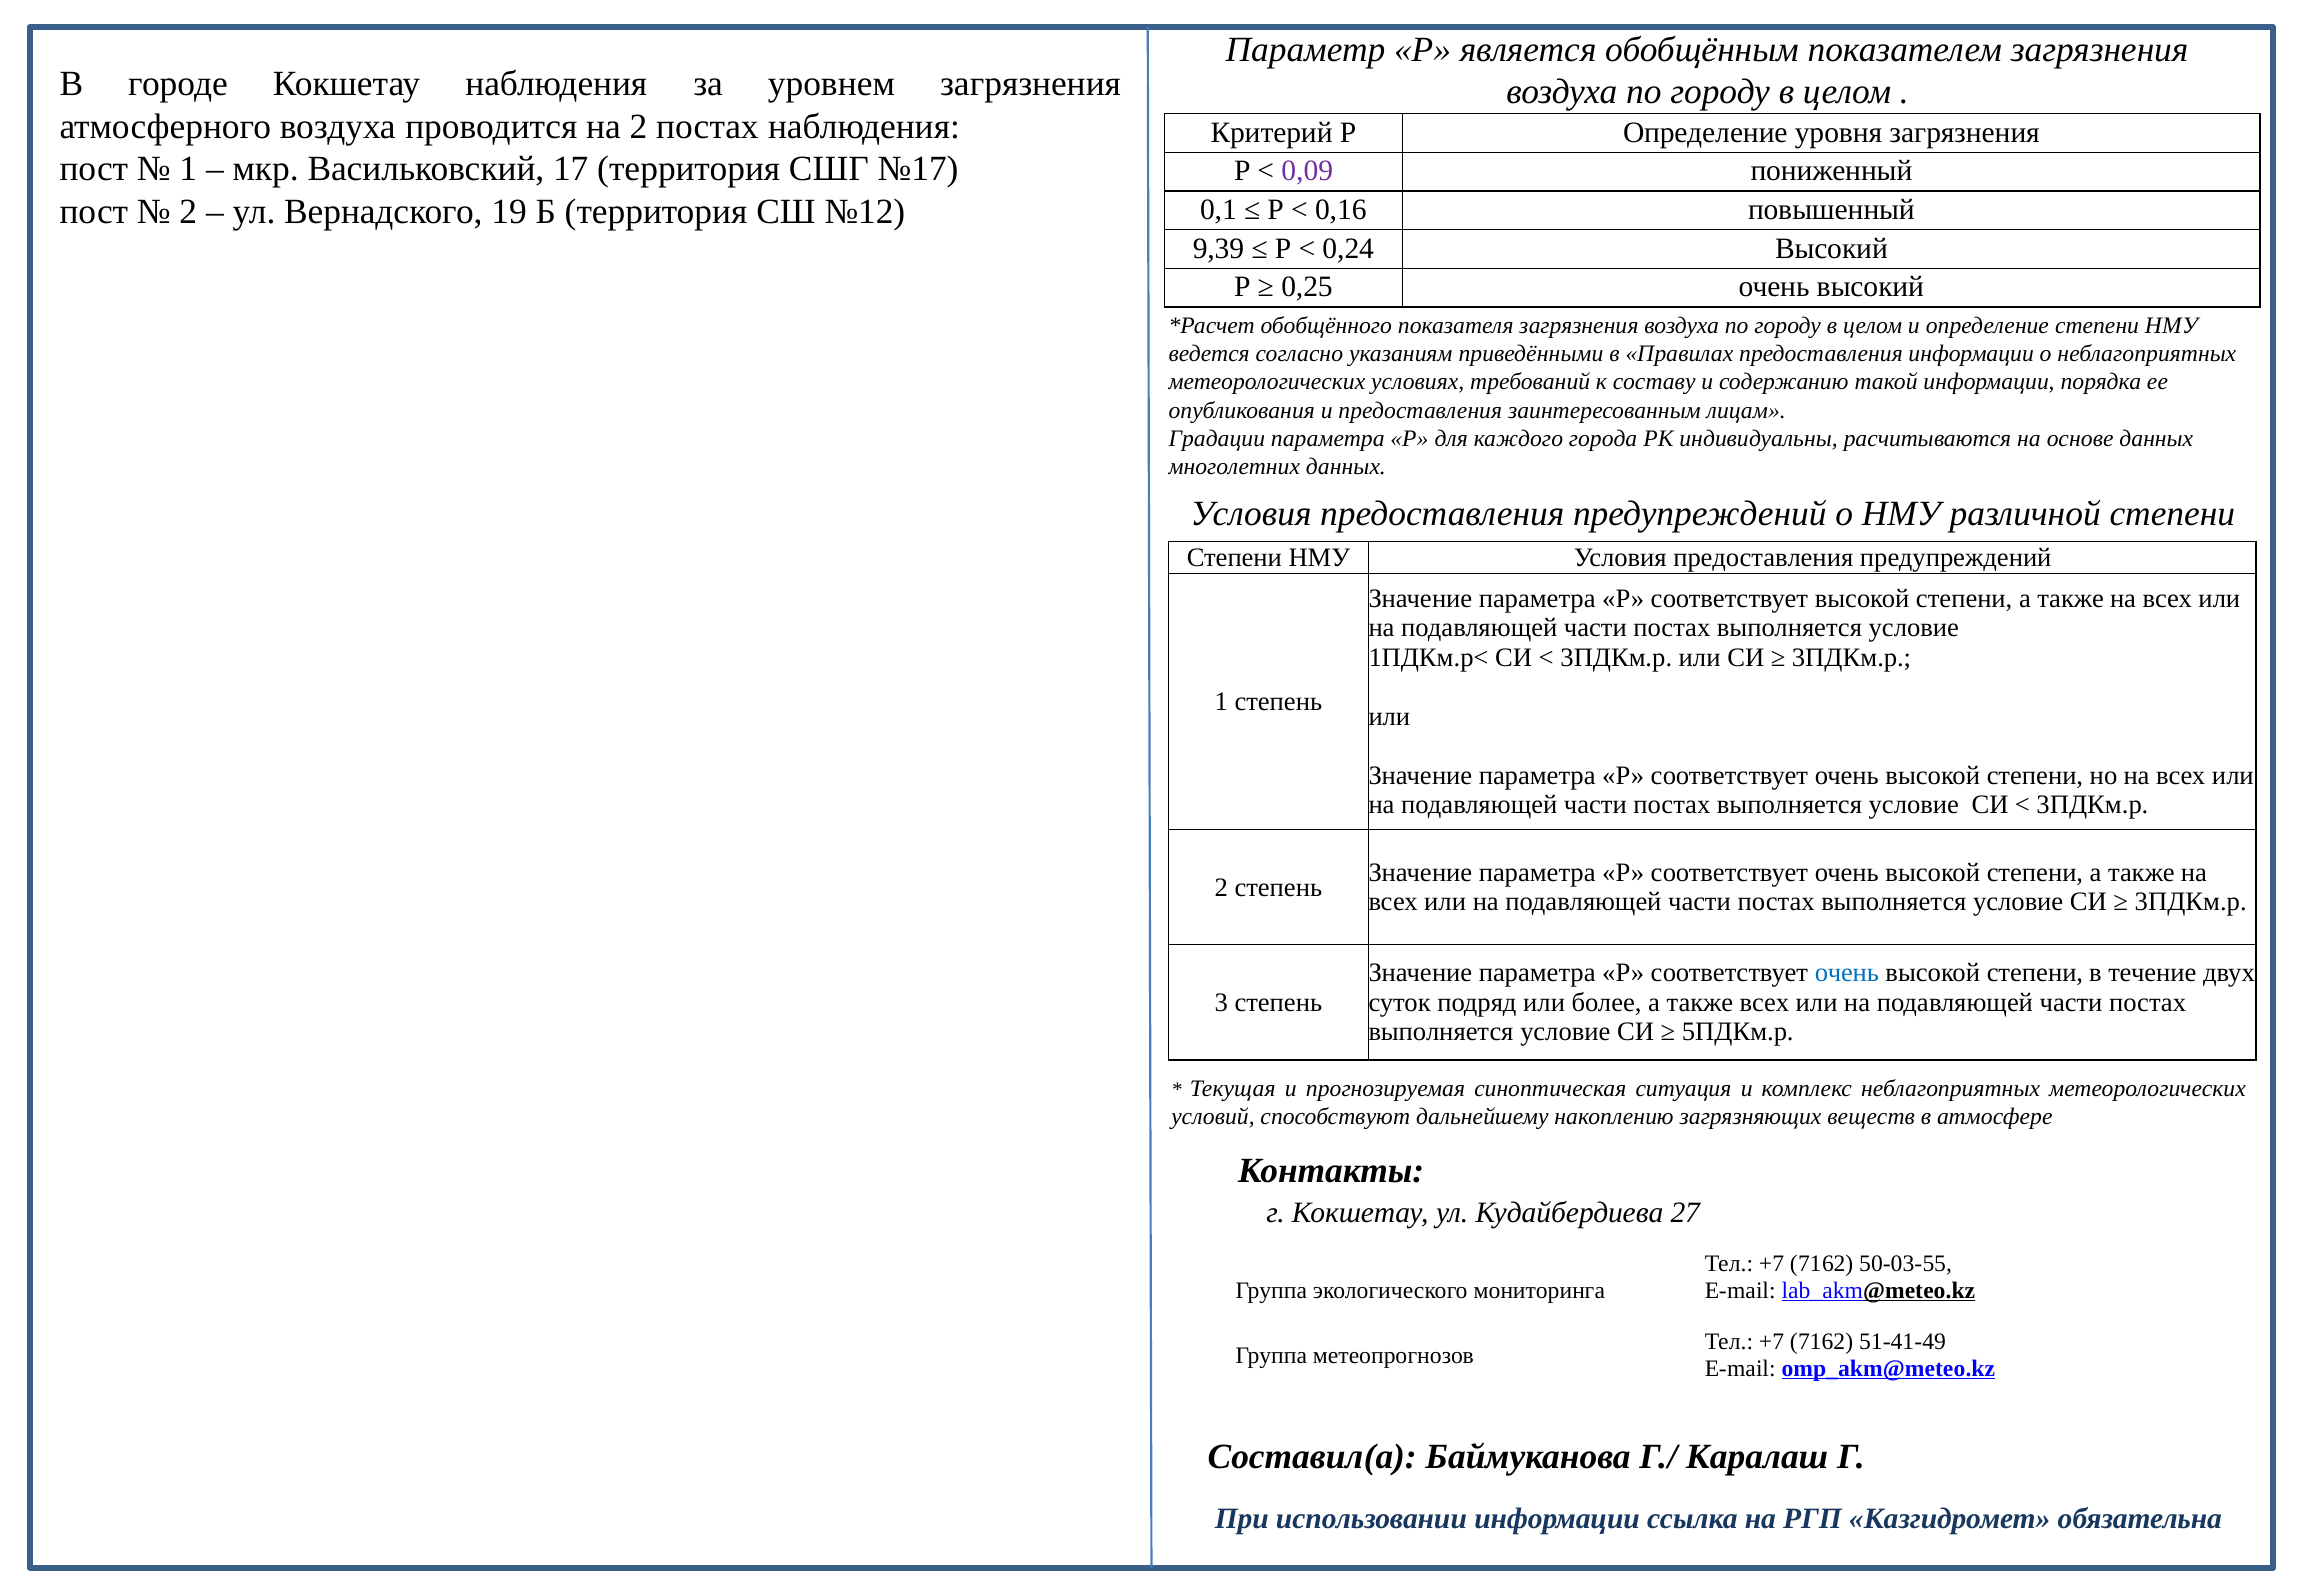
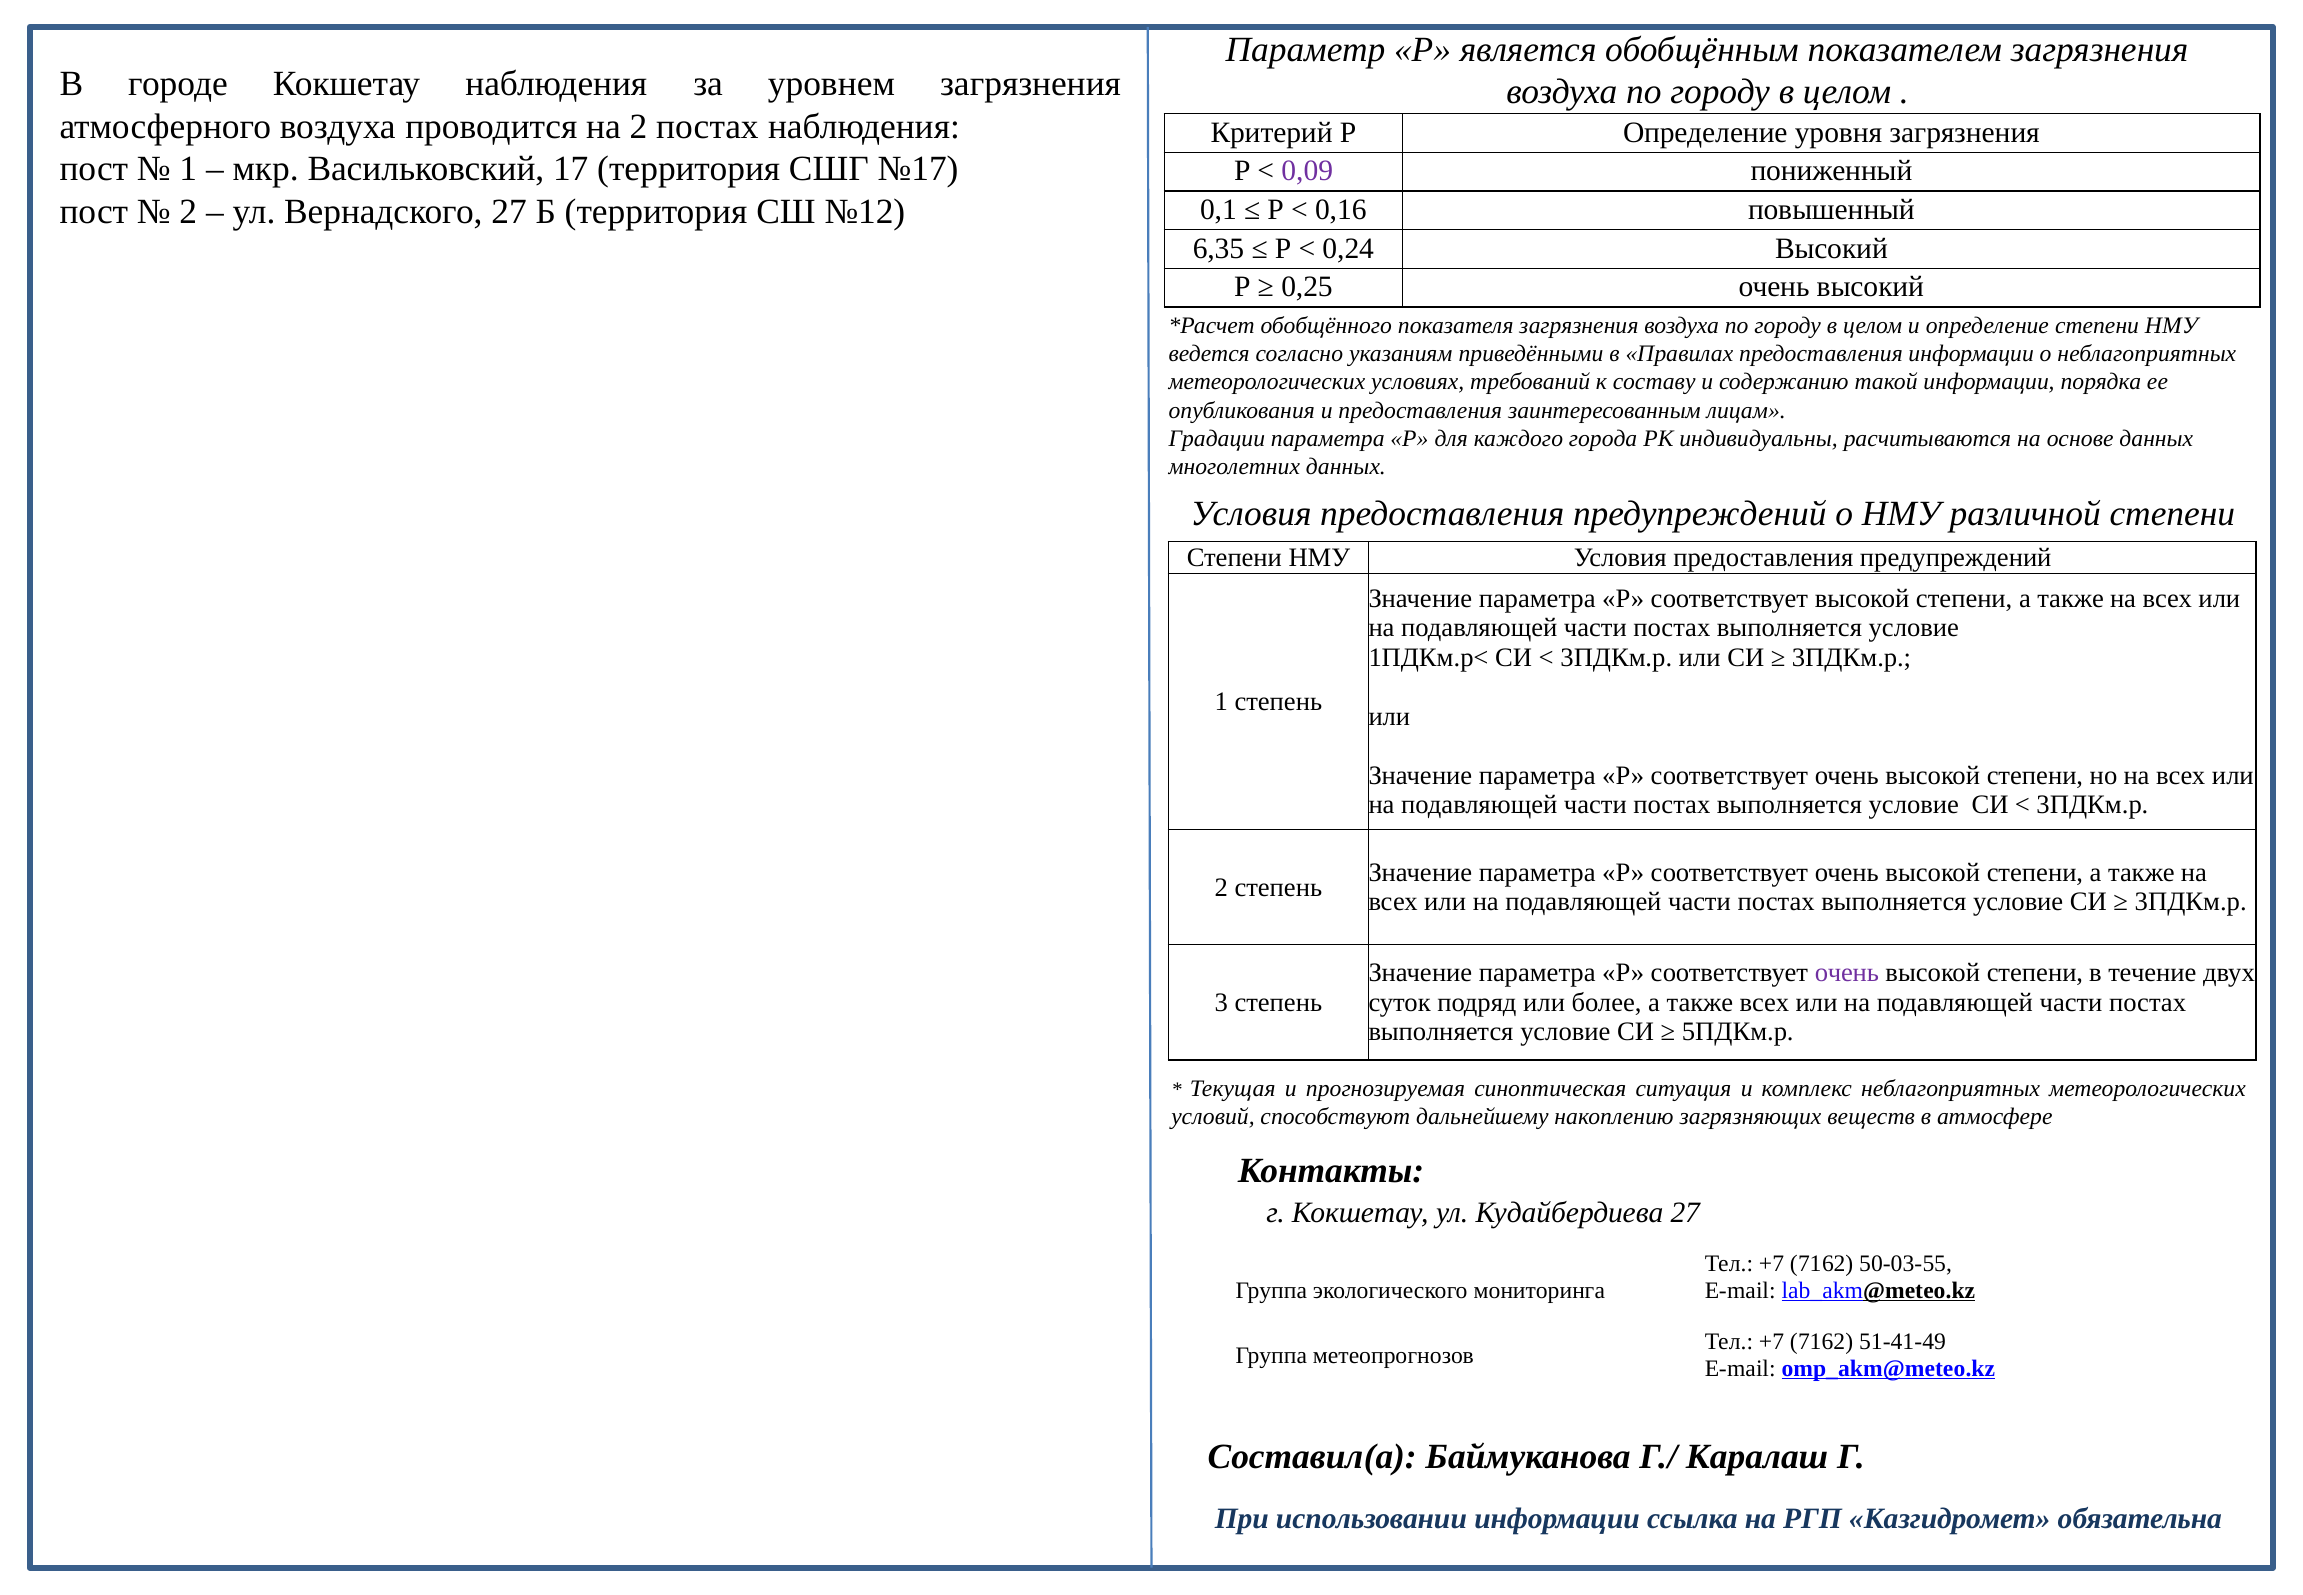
Вернадского 19: 19 -> 27
9,39: 9,39 -> 6,35
очень at (1847, 973) colour: blue -> purple
